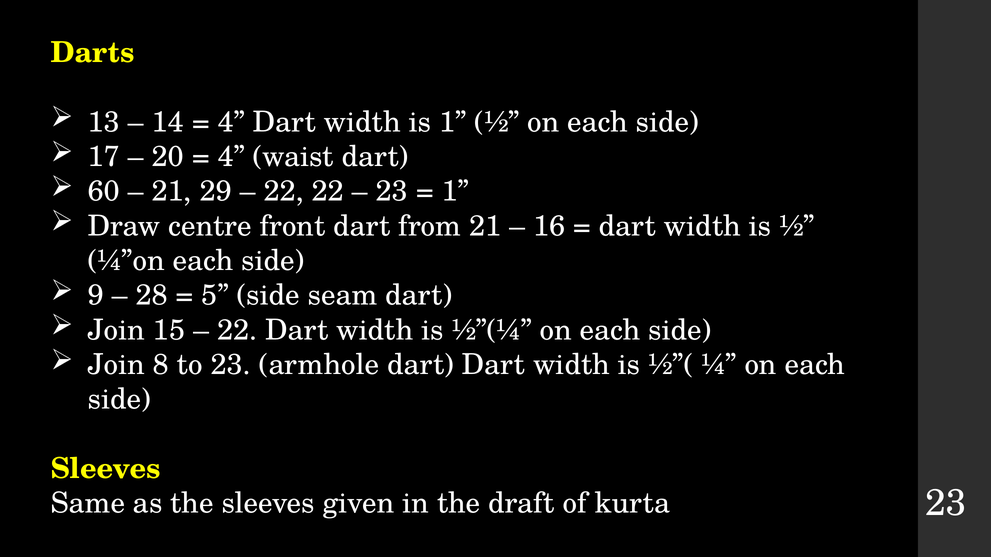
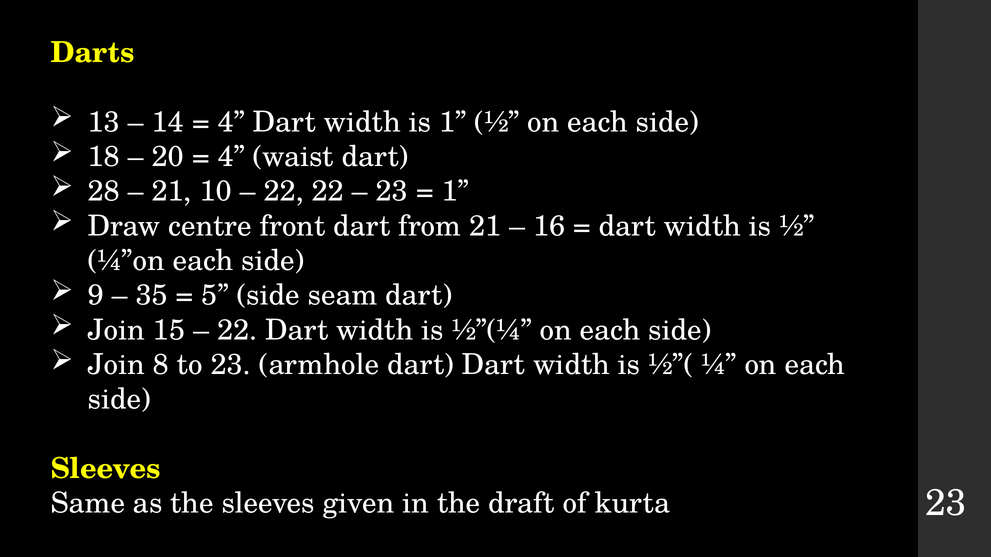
17: 17 -> 18
60: 60 -> 28
29: 29 -> 10
28: 28 -> 35
